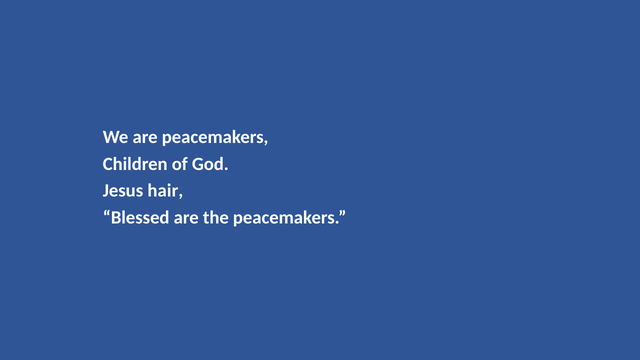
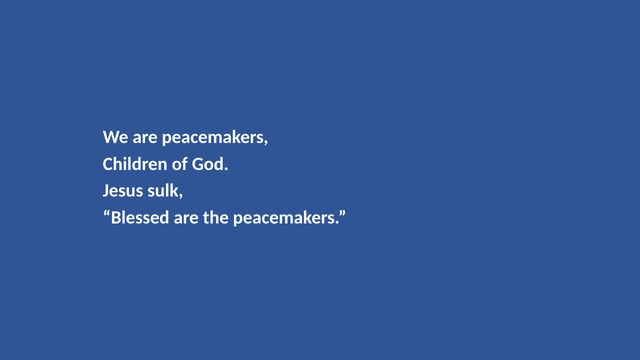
hair: hair -> sulk
